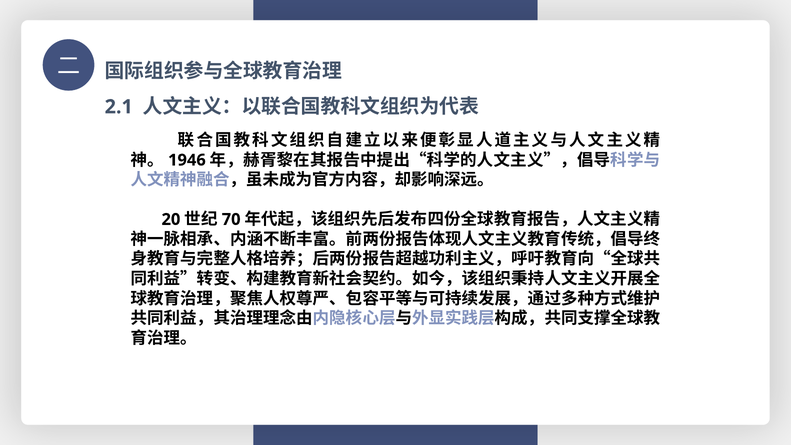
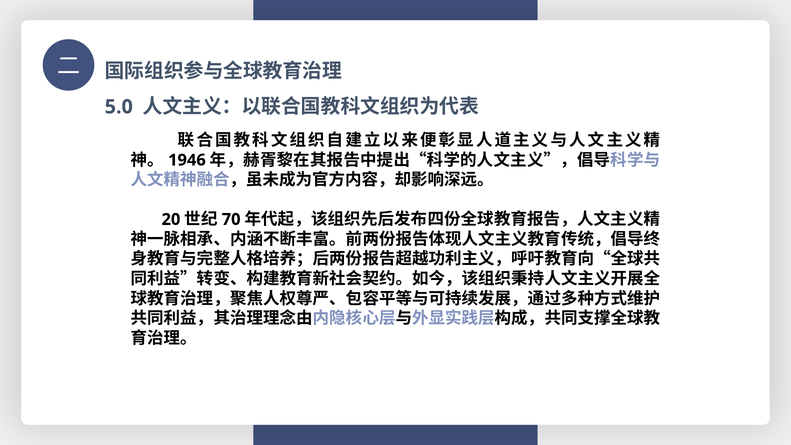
2.1: 2.1 -> 5.0
